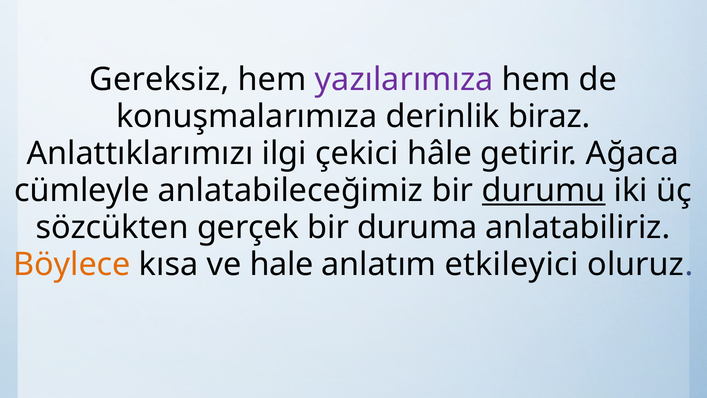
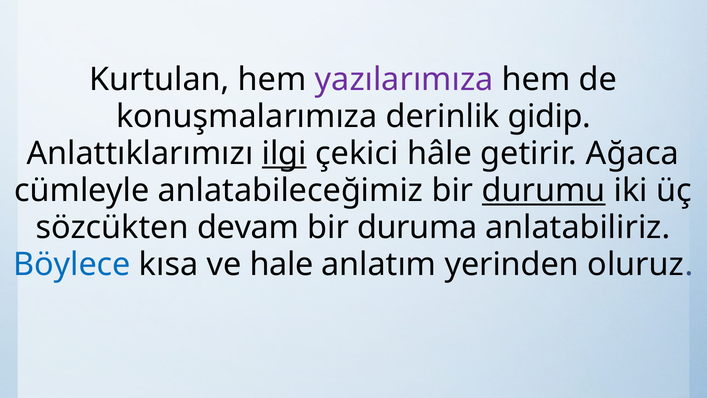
Gereksiz: Gereksiz -> Kurtulan
biraz: biraz -> gidip
ilgi underline: none -> present
gerçek: gerçek -> devam
Böylece colour: orange -> blue
etkileyici: etkileyici -> yerinden
